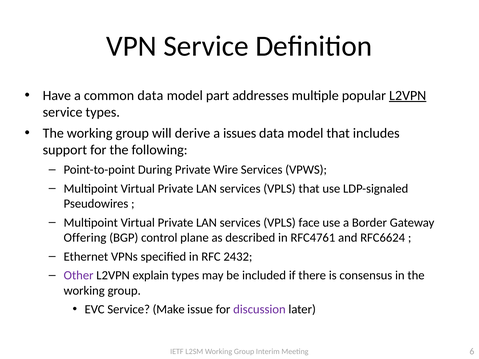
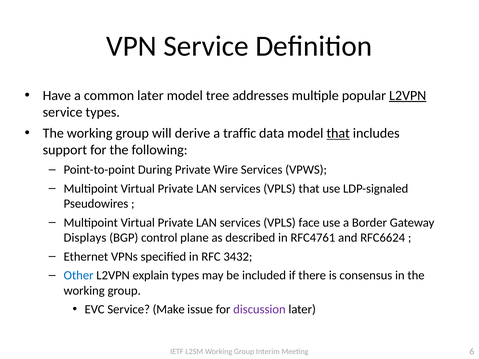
common data: data -> later
part: part -> tree
issues: issues -> traffic
that at (338, 133) underline: none -> present
Offering: Offering -> Displays
2432: 2432 -> 3432
Other colour: purple -> blue
